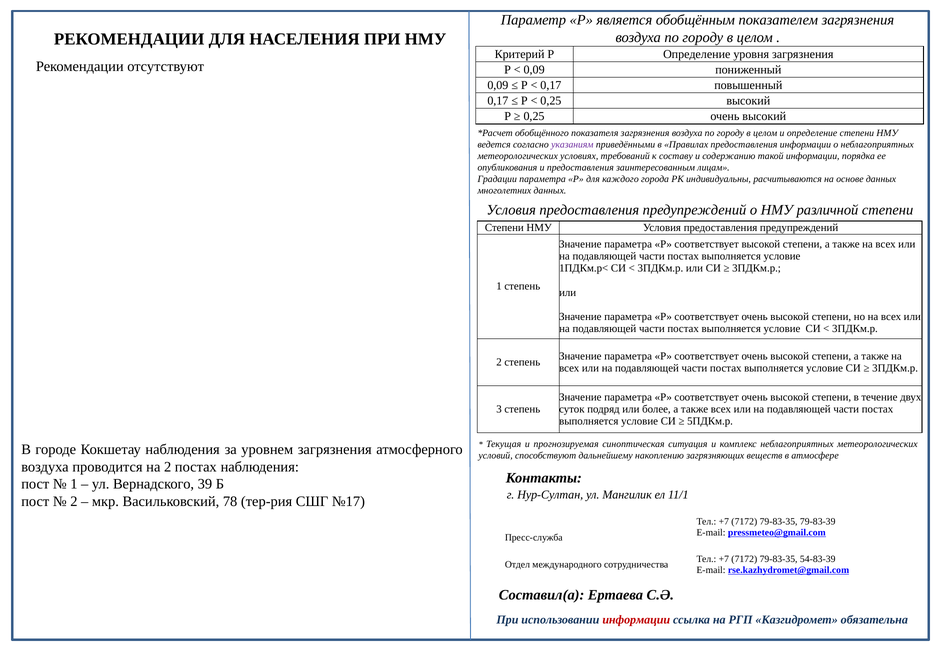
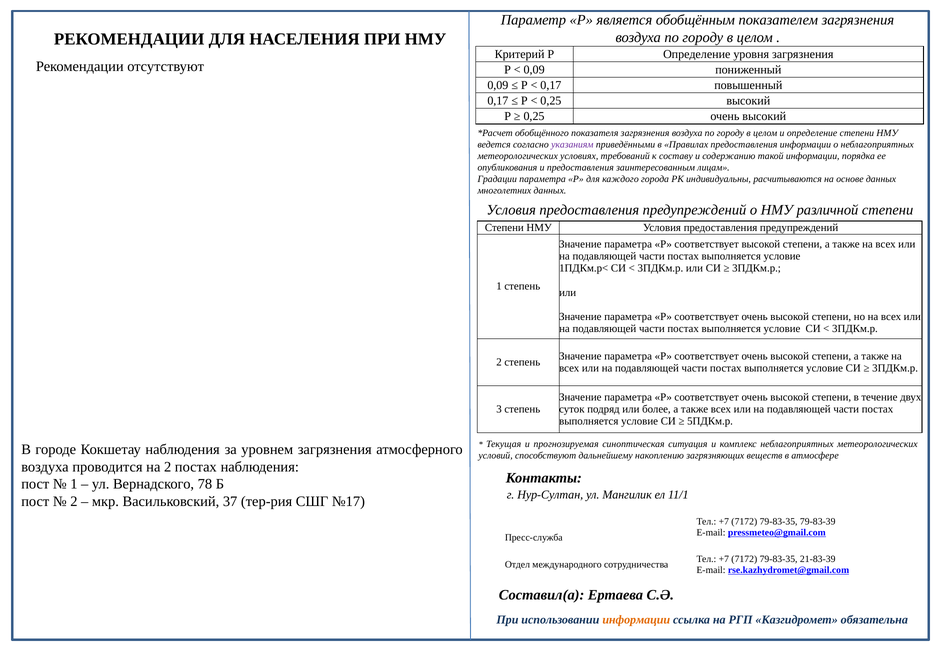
39: 39 -> 78
78: 78 -> 37
54-83-39: 54-83-39 -> 21-83-39
информации at (636, 620) colour: red -> orange
